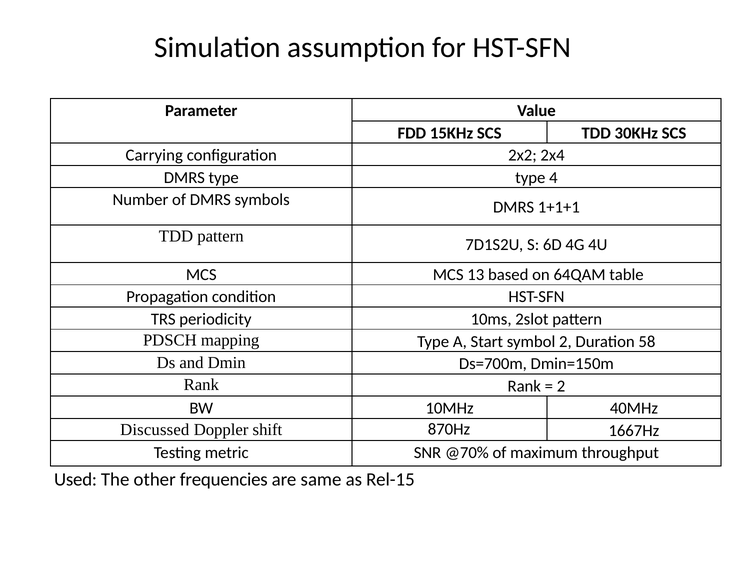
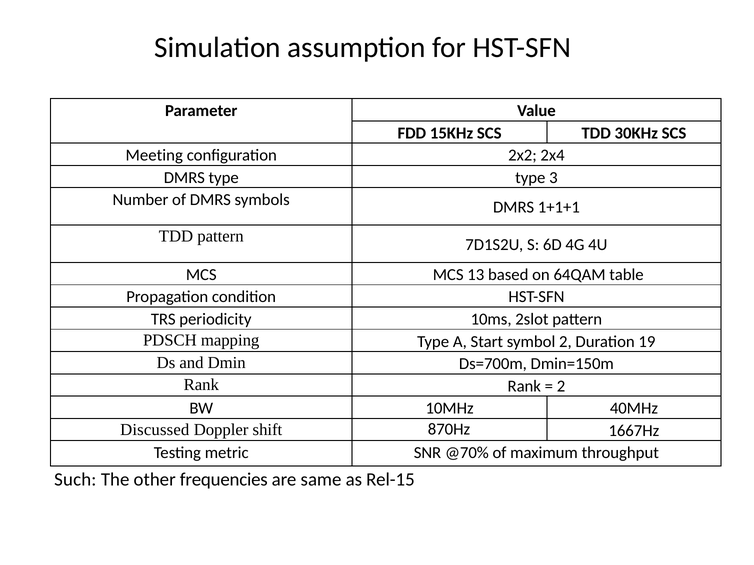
Carrying: Carrying -> Meeting
4: 4 -> 3
58: 58 -> 19
Used: Used -> Such
